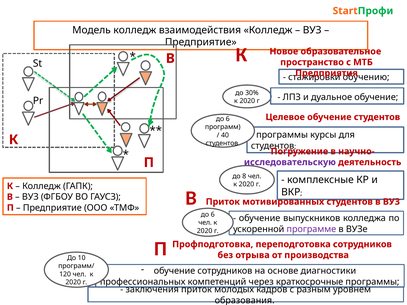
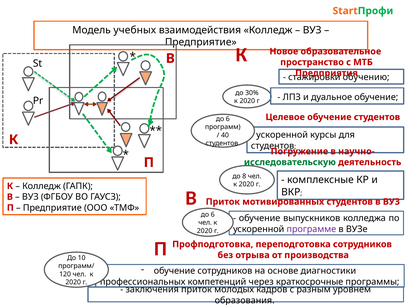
Модель колледж: колледж -> учебных
программы at (282, 135): программы -> ускоренной
исследовательскую colour: purple -> green
